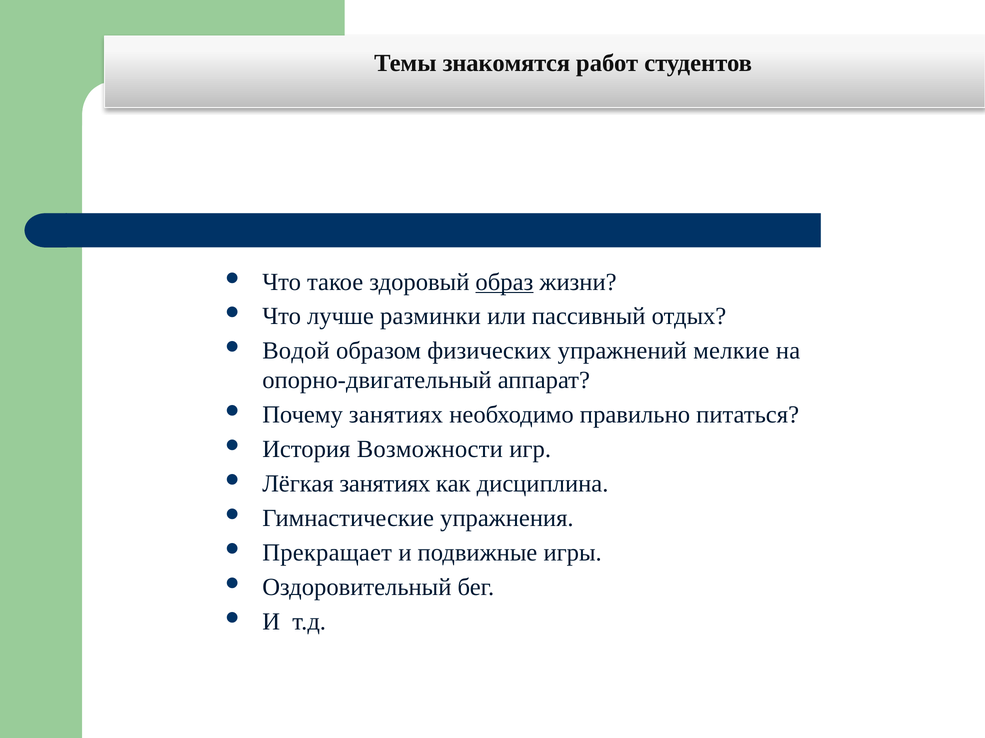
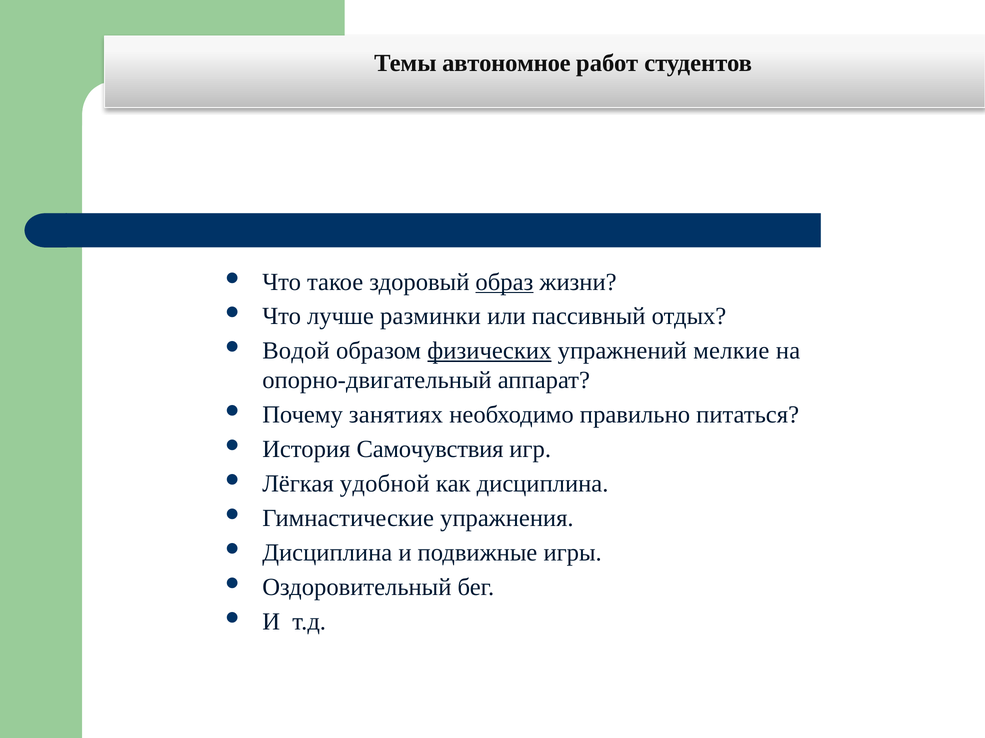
знакомятся: знакомятся -> автономное
физических underline: none -> present
Возможности: Возможности -> Самочувствия
Лёгкая занятиях: занятиях -> удобной
Прекращает at (327, 553): Прекращает -> Дисциплина
